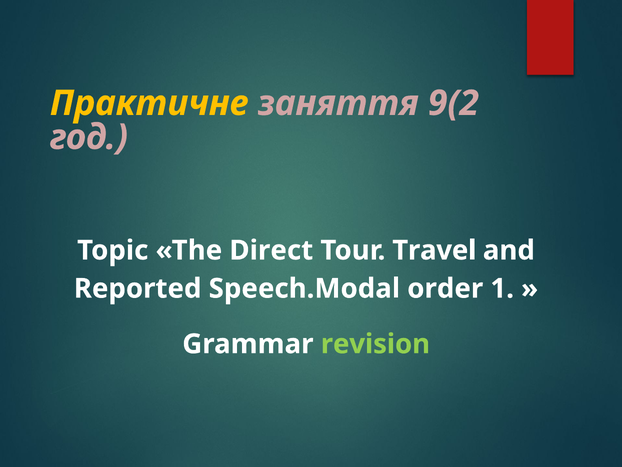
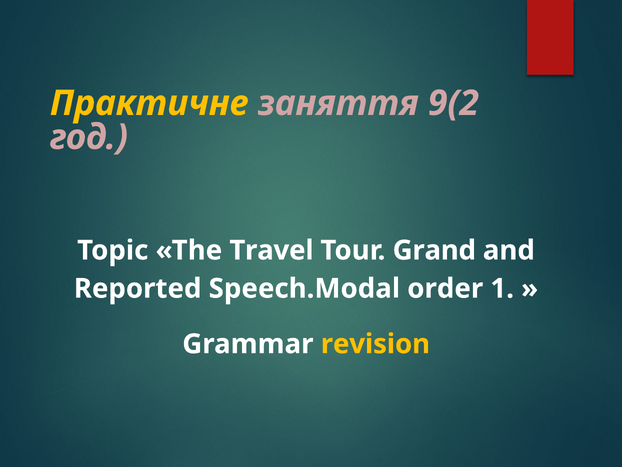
Direct: Direct -> Travel
Travel: Travel -> Grand
revision colour: light green -> yellow
